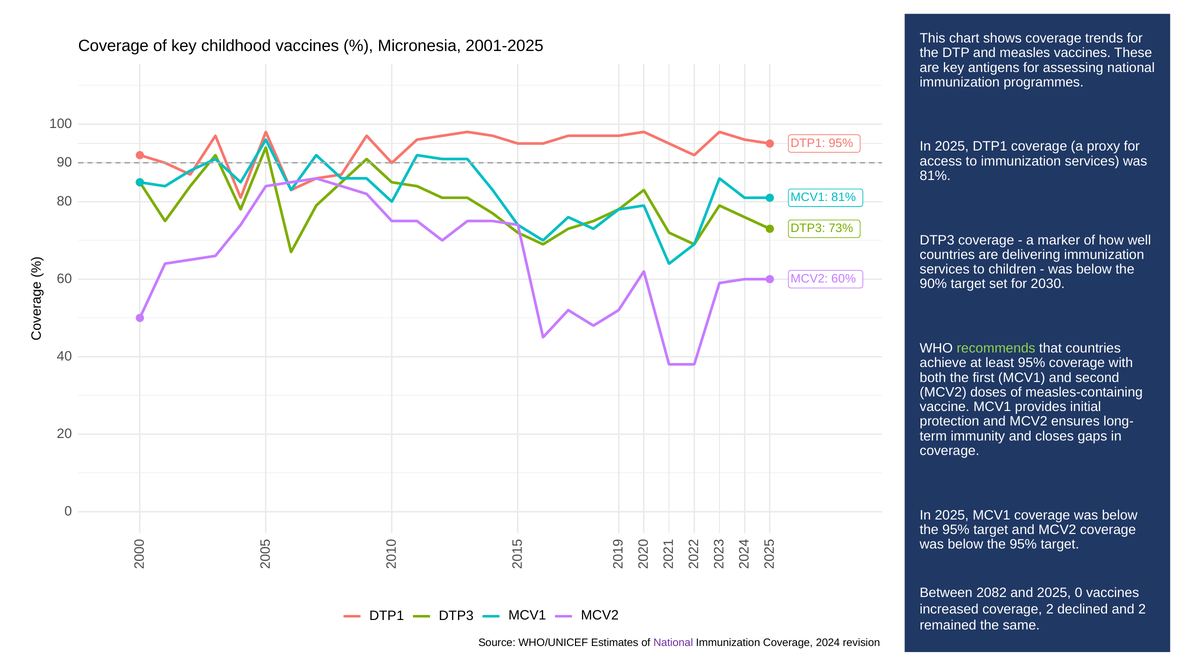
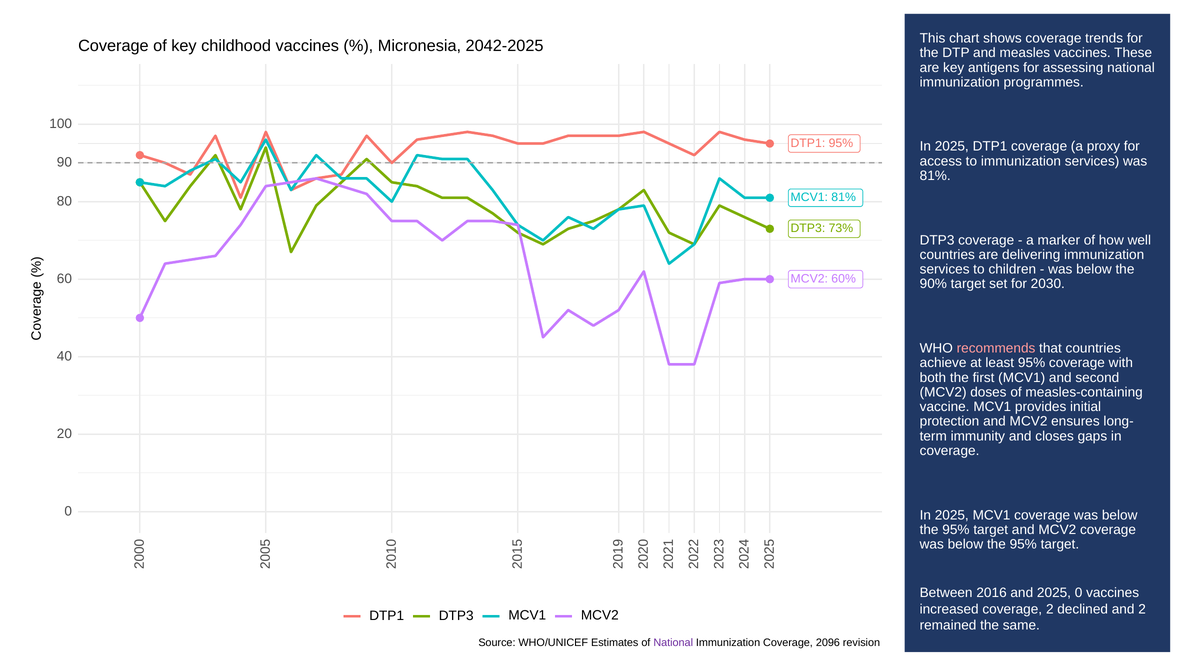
2001-2025: 2001-2025 -> 2042-2025
recommends colour: light green -> pink
2082: 2082 -> 2016
2024: 2024 -> 2096
